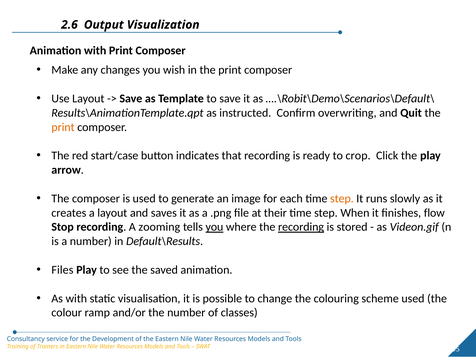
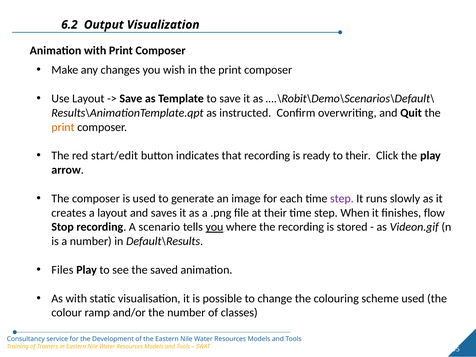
2.6: 2.6 -> 6.2
start/case: start/case -> start/edit
to crop: crop -> their
step at (342, 198) colour: orange -> purple
zooming: zooming -> scenario
recording at (301, 227) underline: present -> none
